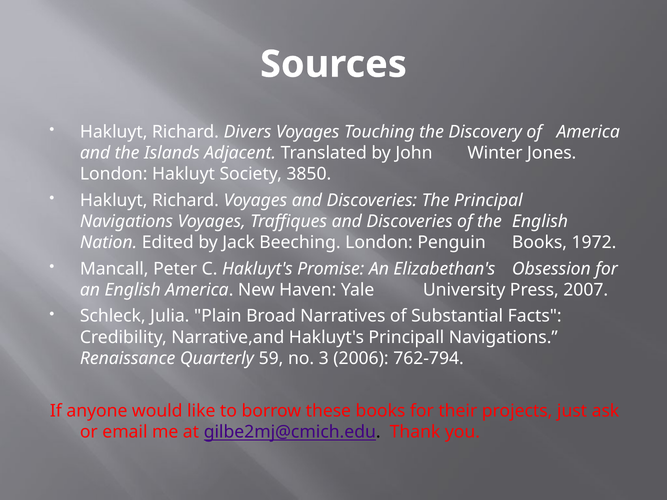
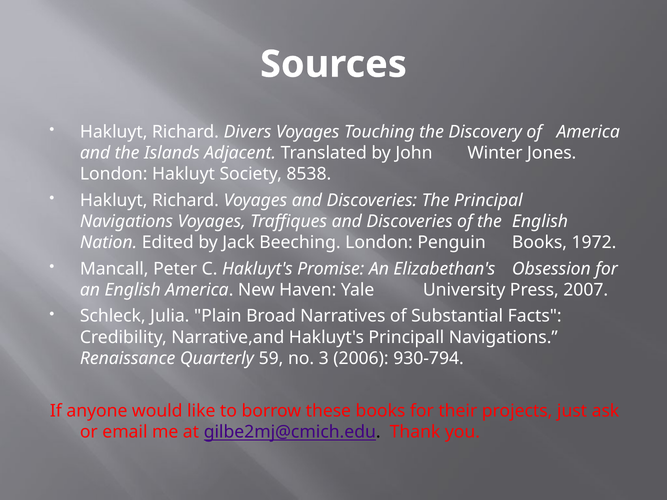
3850: 3850 -> 8538
762-794: 762-794 -> 930-794
